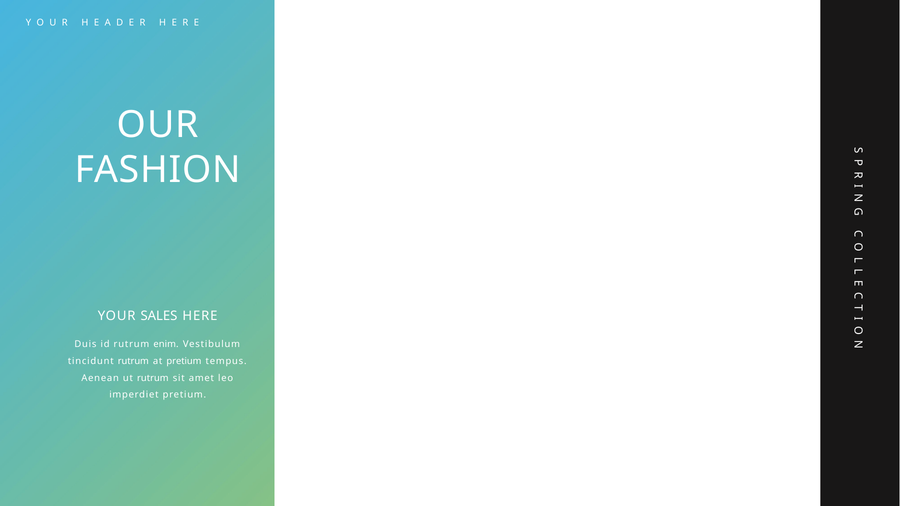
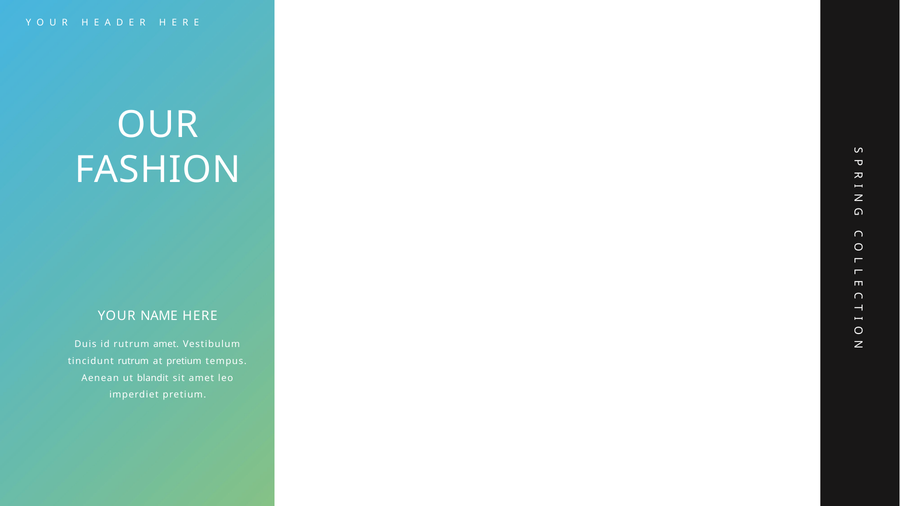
SALES: SALES -> NAME
rutrum enim: enim -> amet
ut rutrum: rutrum -> blandit
